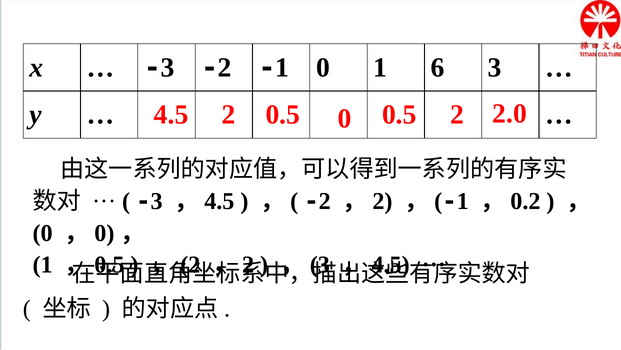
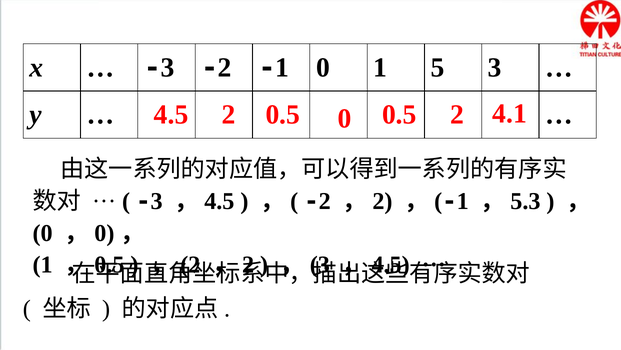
6: 6 -> 5
2.0: 2.0 -> 4.1
0.2: 0.2 -> 5.3
